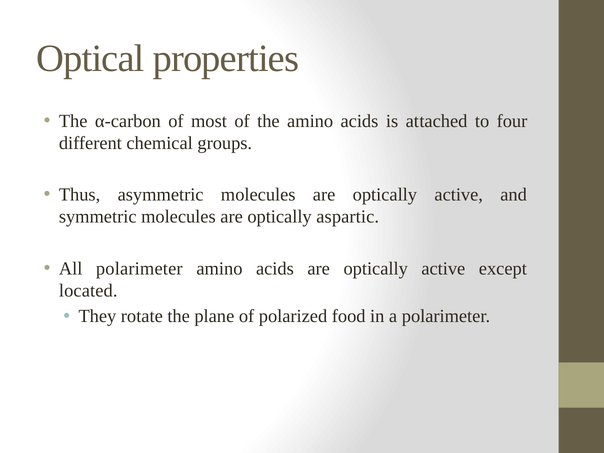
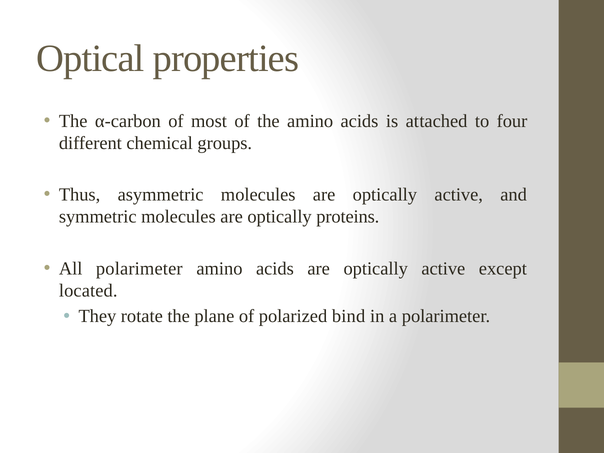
aspartic: aspartic -> proteins
food: food -> bind
